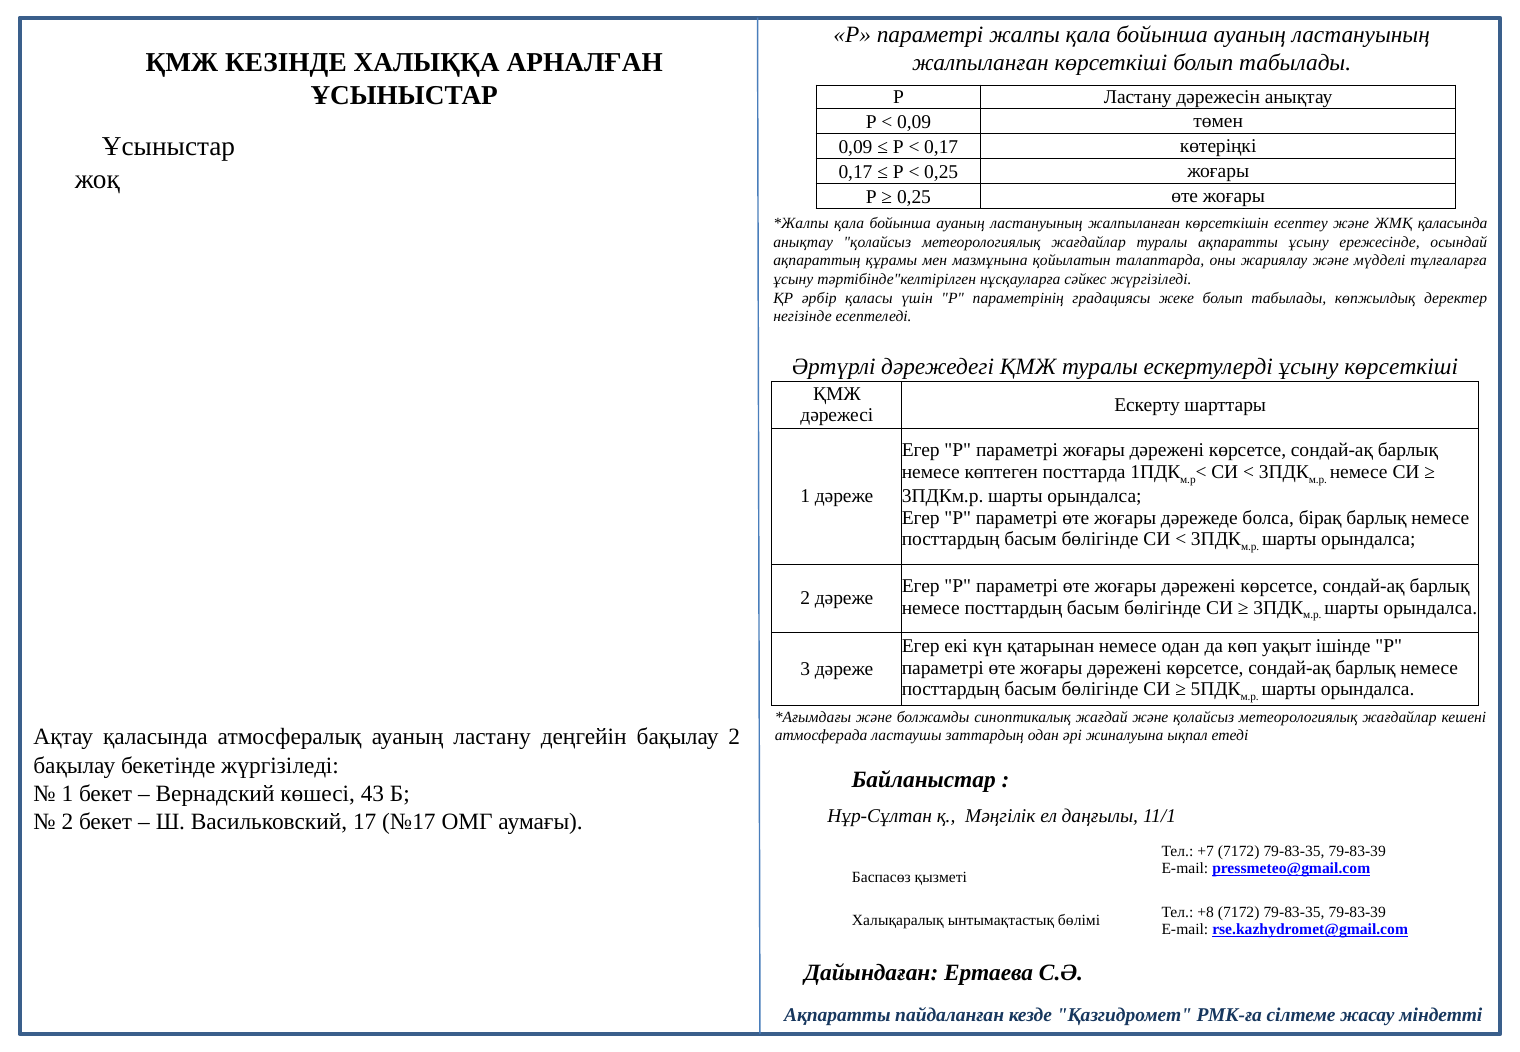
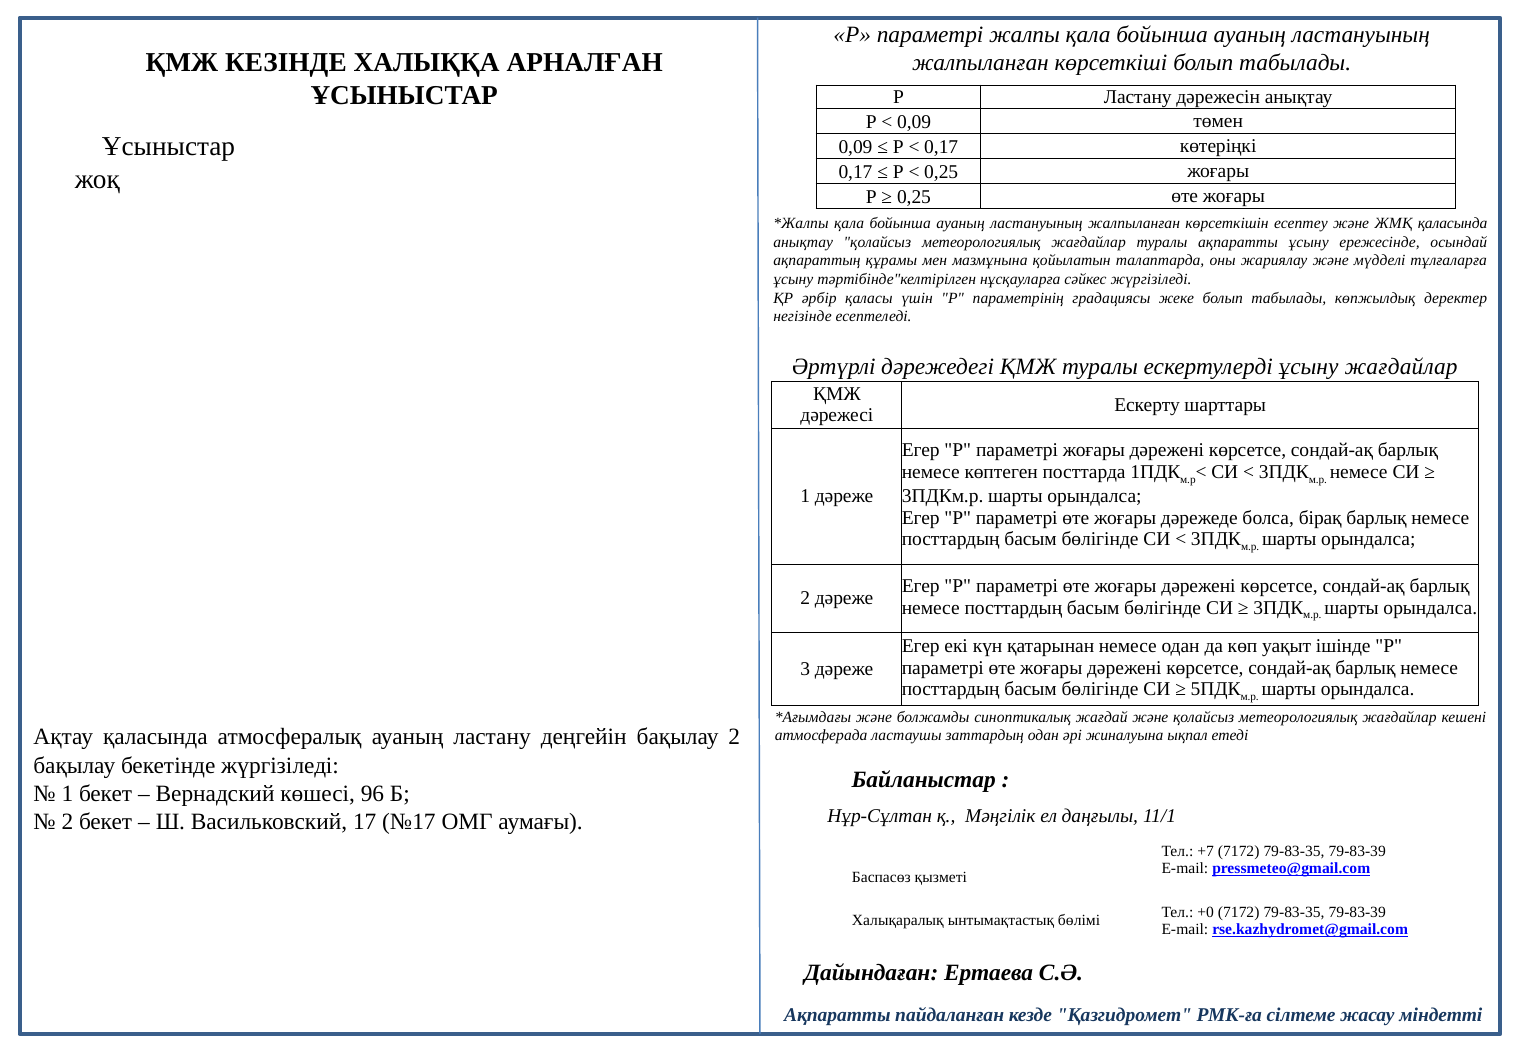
ұсыну көрсеткіші: көрсеткіші -> жағдайлар
43: 43 -> 96
+8: +8 -> +0
